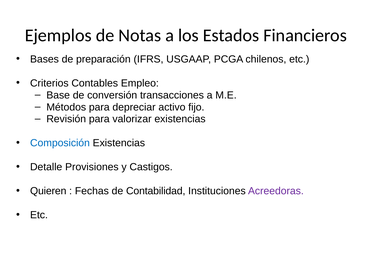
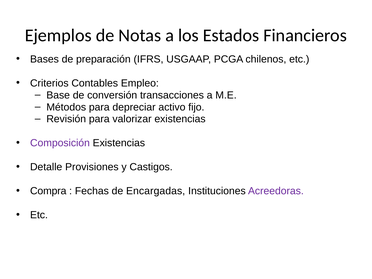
Composición colour: blue -> purple
Quieren: Quieren -> Compra
Contabilidad: Contabilidad -> Encargadas
